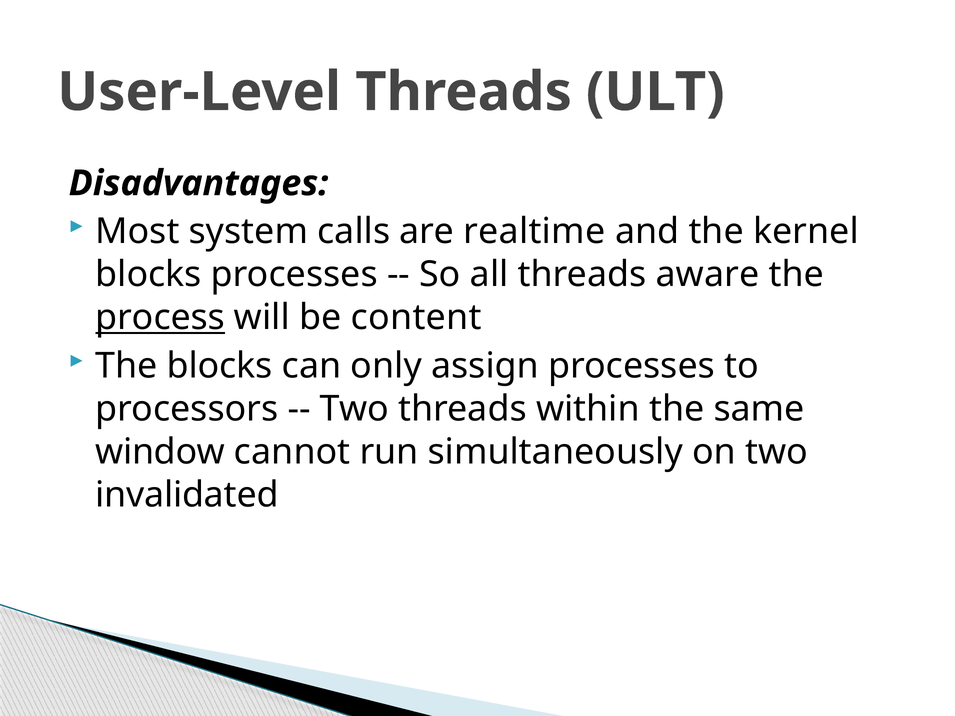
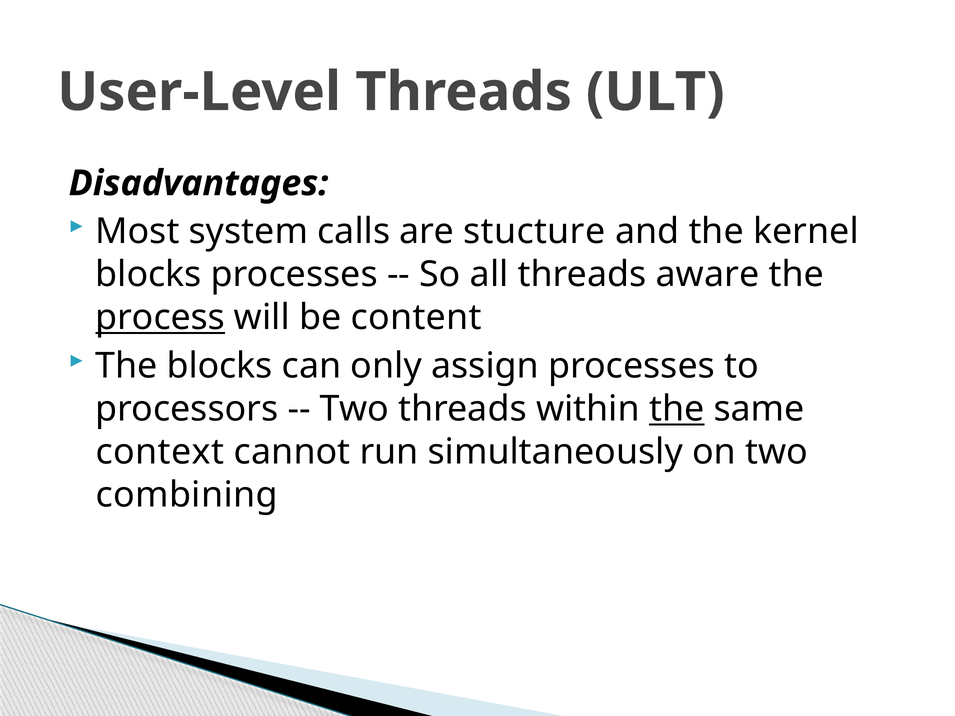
realtime: realtime -> stucture
the at (677, 409) underline: none -> present
window: window -> context
invalidated: invalidated -> combining
